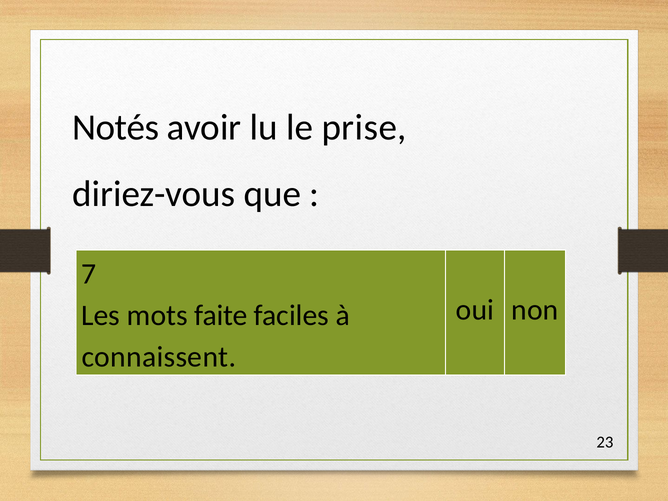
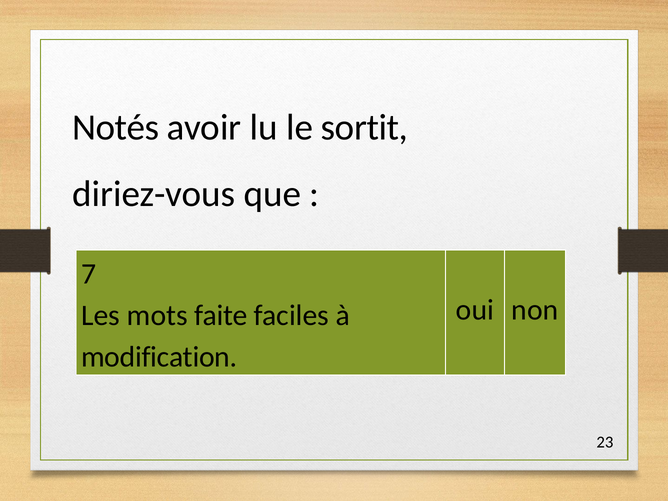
prise: prise -> sortit
connaissent: connaissent -> modification
